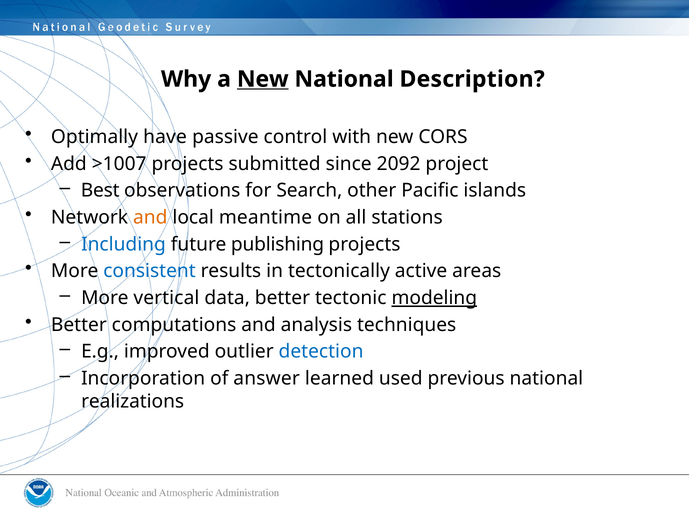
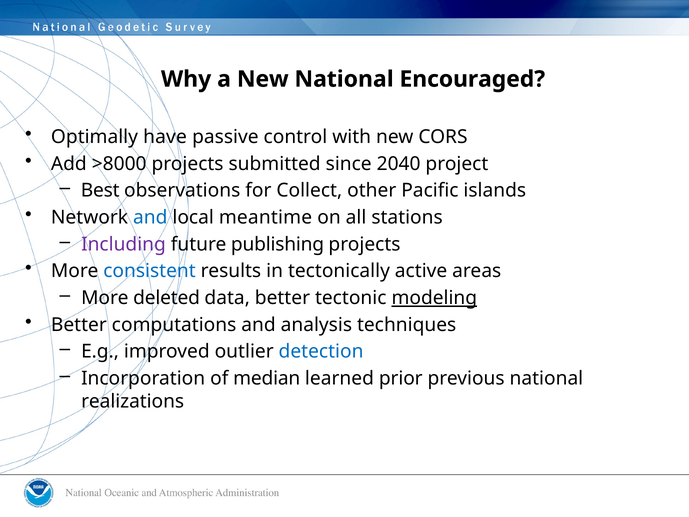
New at (263, 79) underline: present -> none
Description: Description -> Encouraged
>1007: >1007 -> >8000
2092: 2092 -> 2040
Search: Search -> Collect
and at (150, 217) colour: orange -> blue
Including colour: blue -> purple
vertical: vertical -> deleted
answer: answer -> median
used: used -> prior
